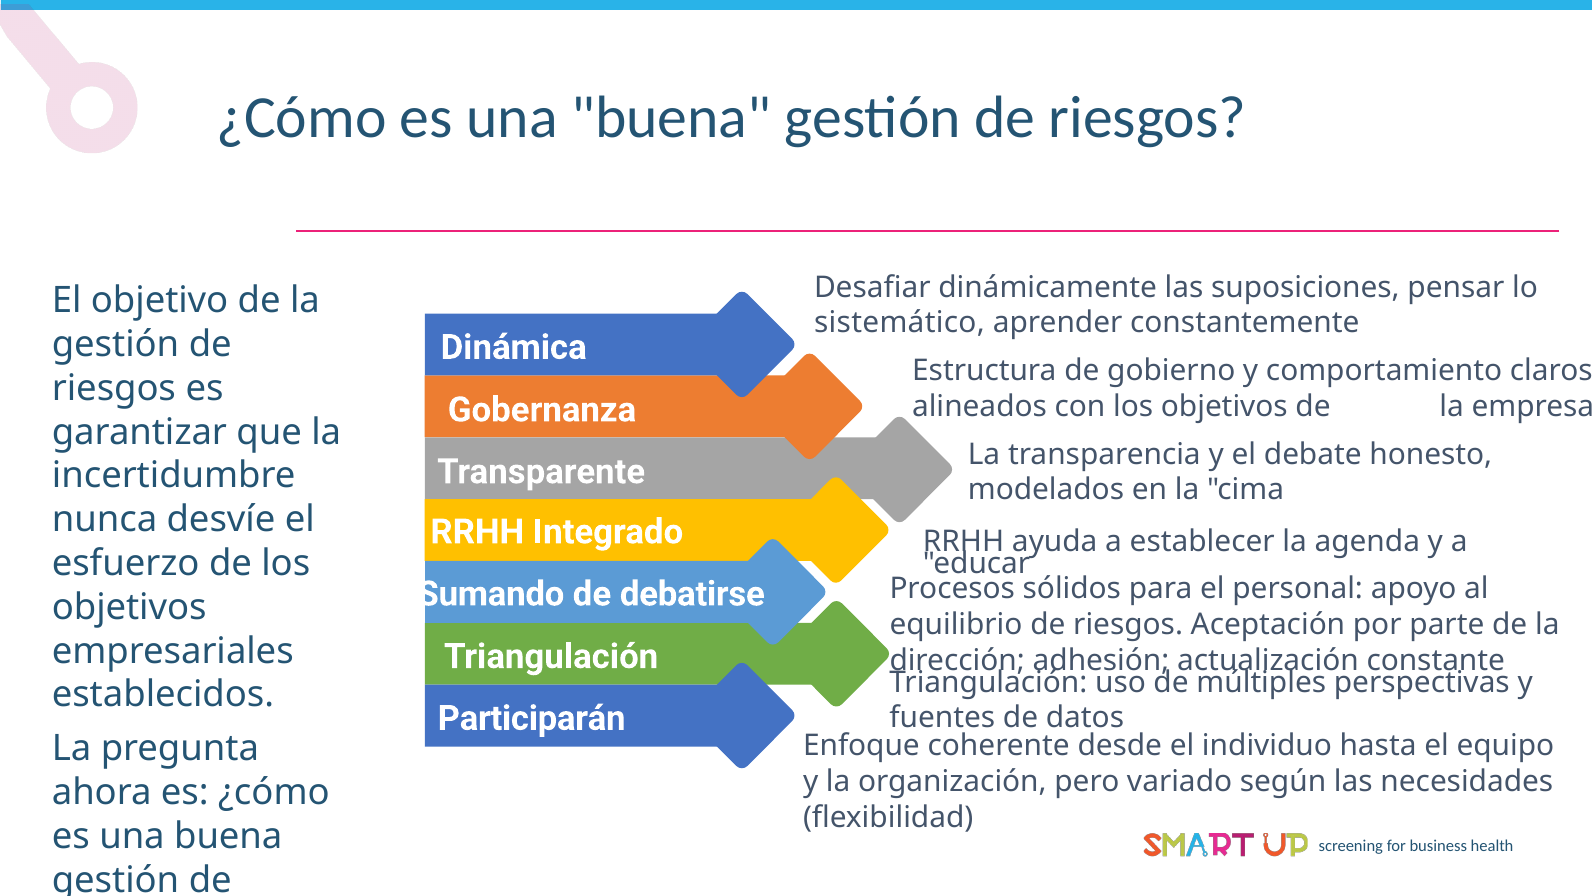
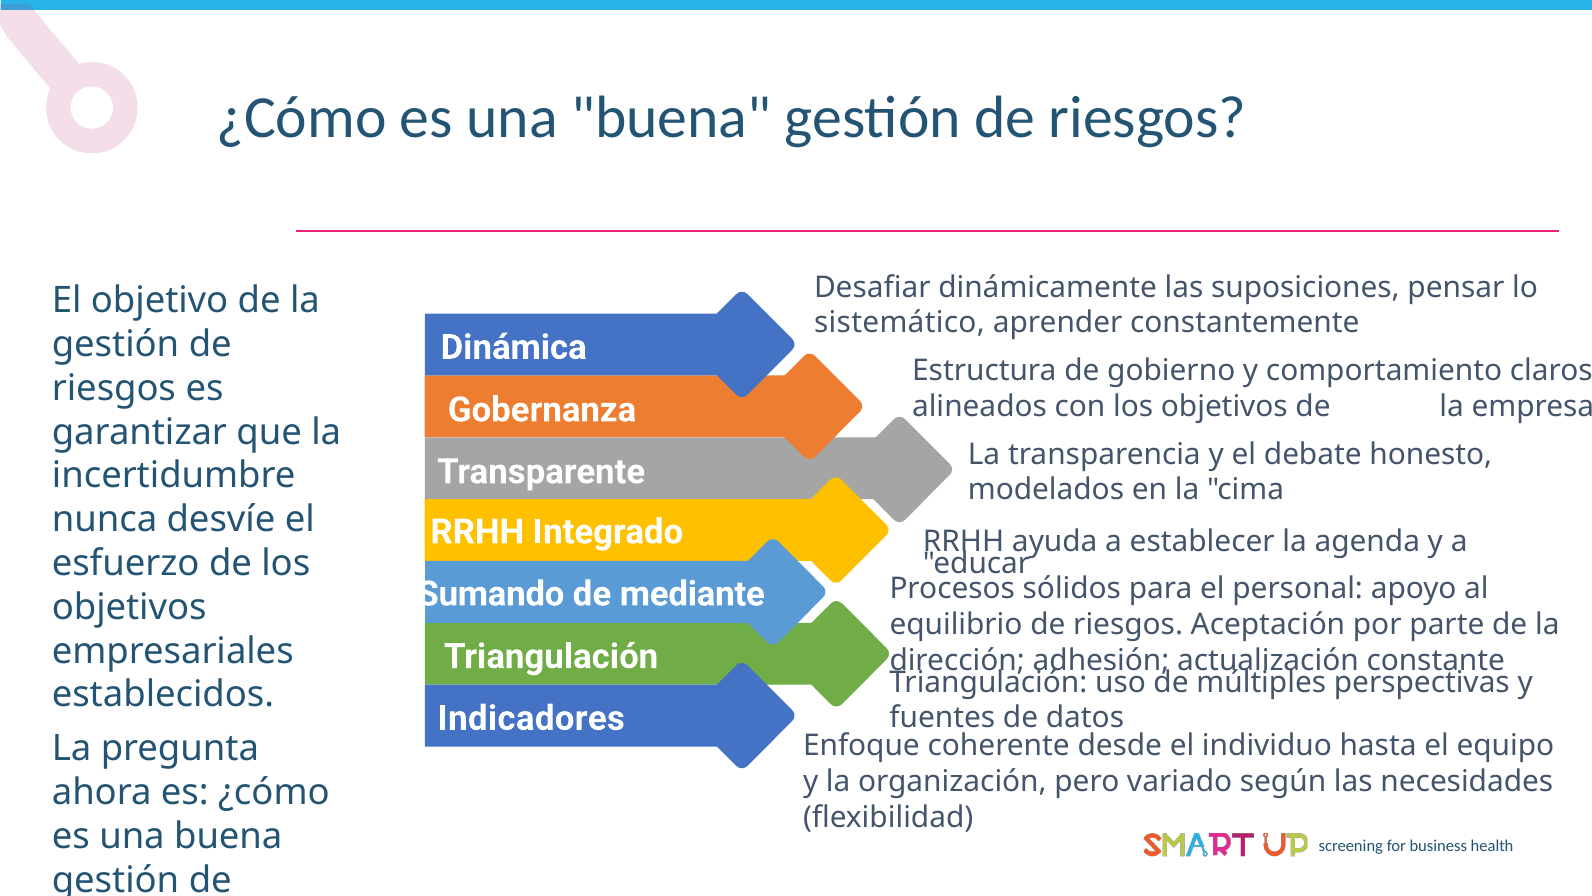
debatirse: debatirse -> mediante
Participarán: Participarán -> Indicadores
